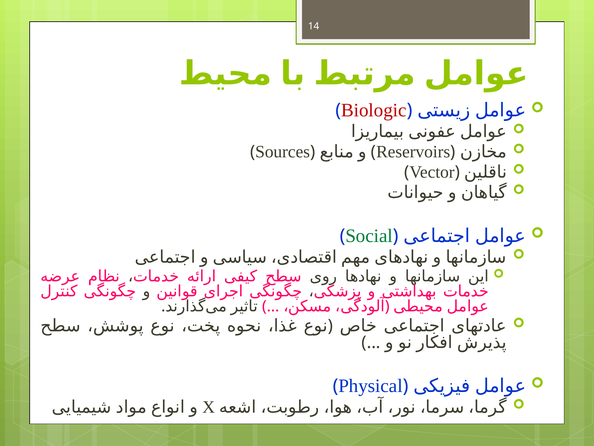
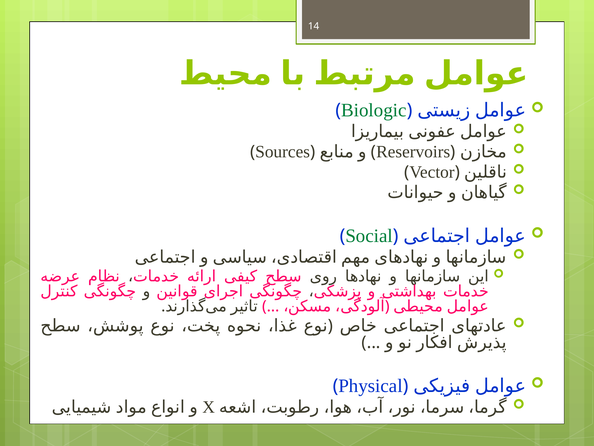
Biologic colour: red -> green
